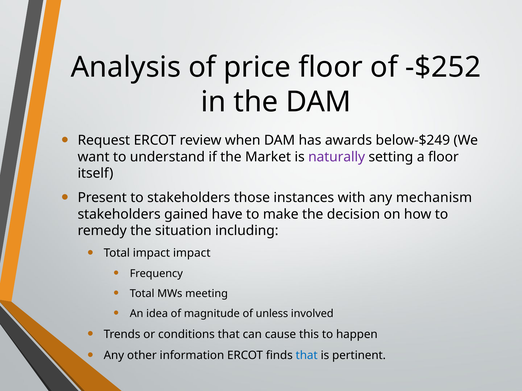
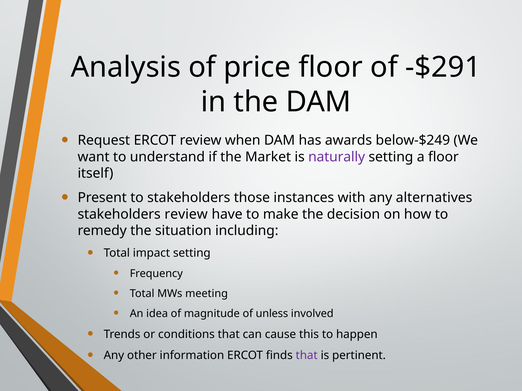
-$252: -$252 -> -$291
mechanism: mechanism -> alternatives
stakeholders gained: gained -> review
impact impact: impact -> setting
that at (307, 356) colour: blue -> purple
